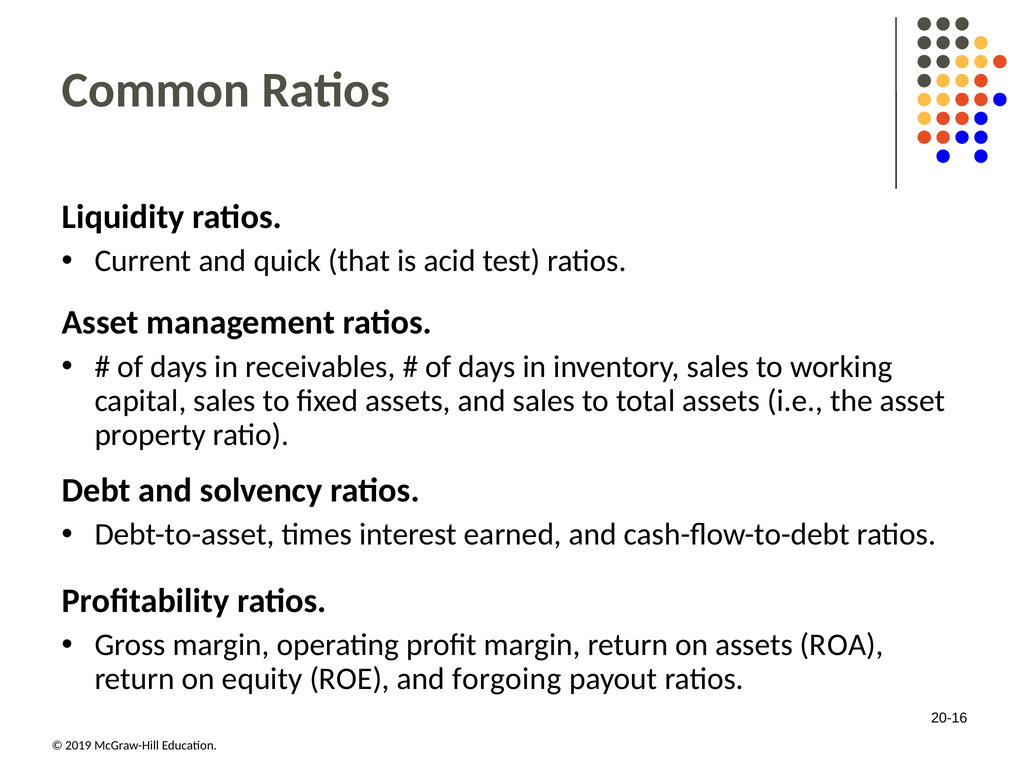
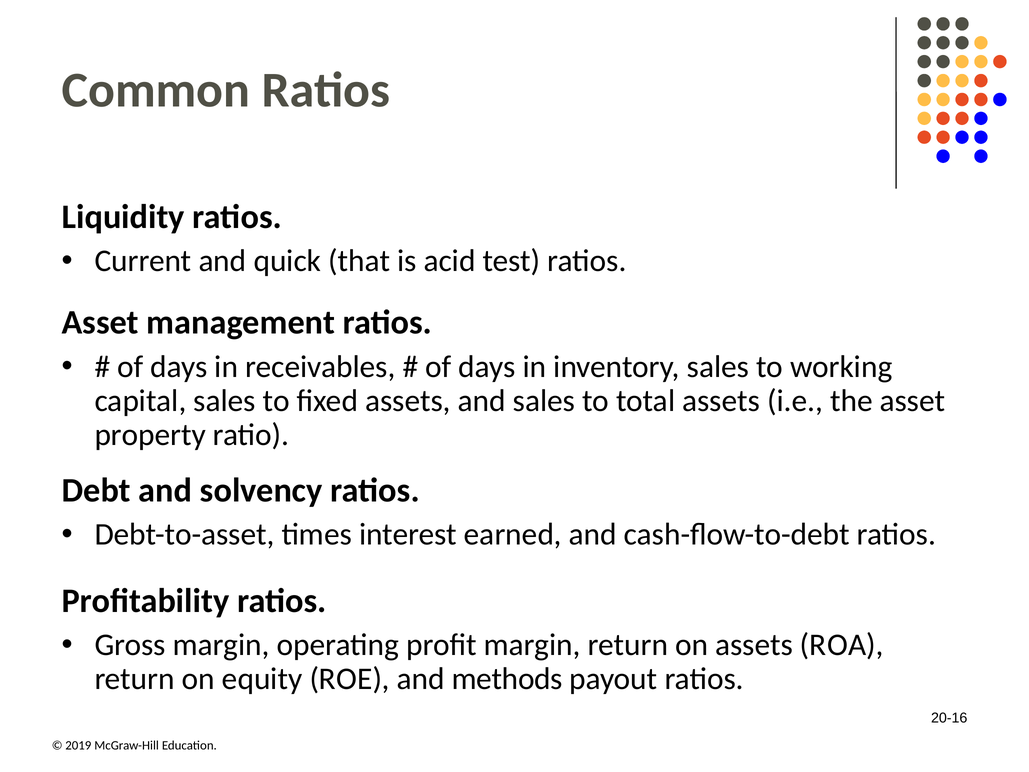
forgoing: forgoing -> methods
